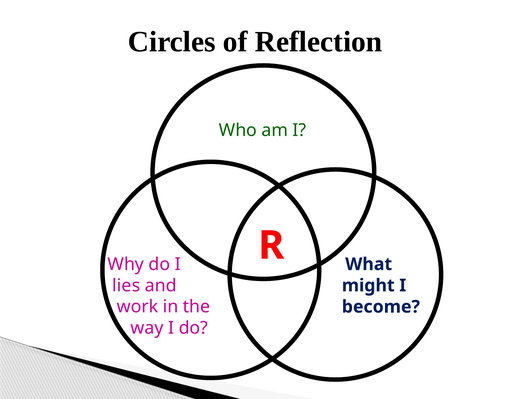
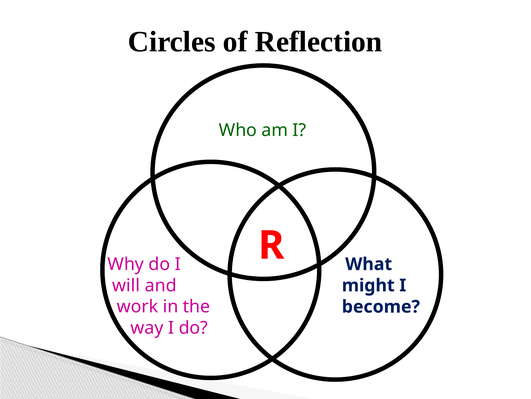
lies: lies -> will
